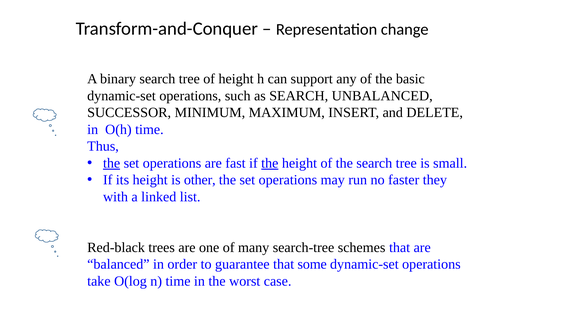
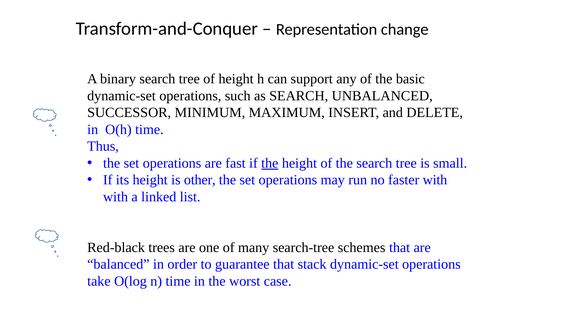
the at (112, 163) underline: present -> none
faster they: they -> with
some: some -> stack
